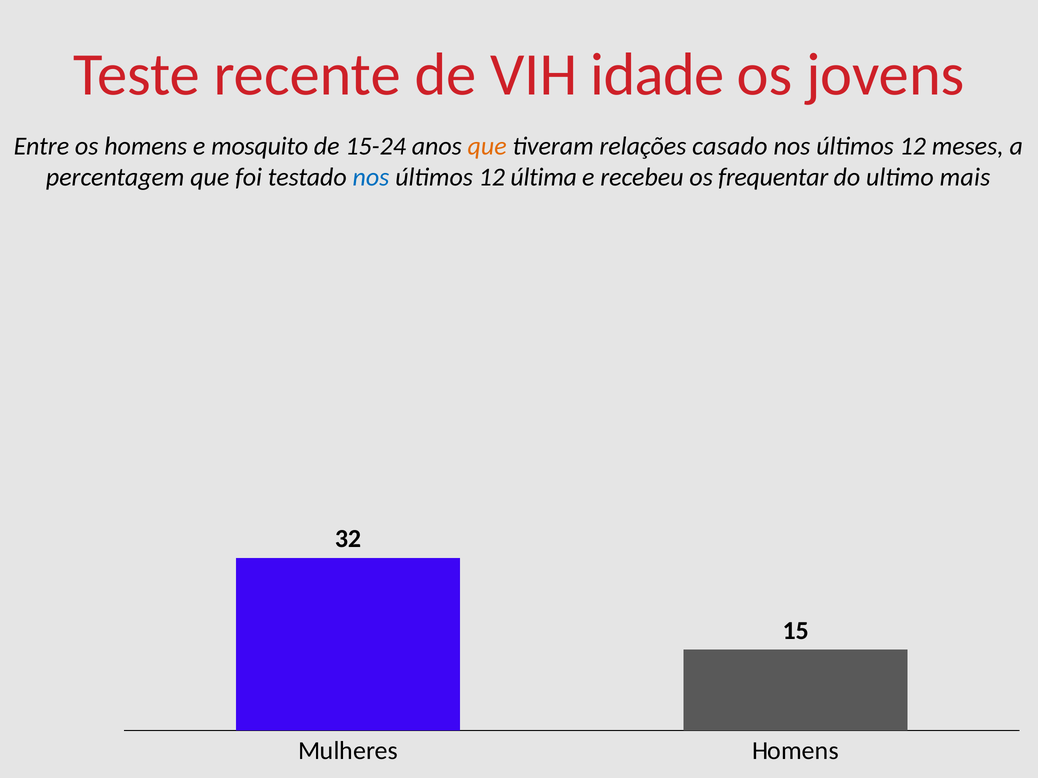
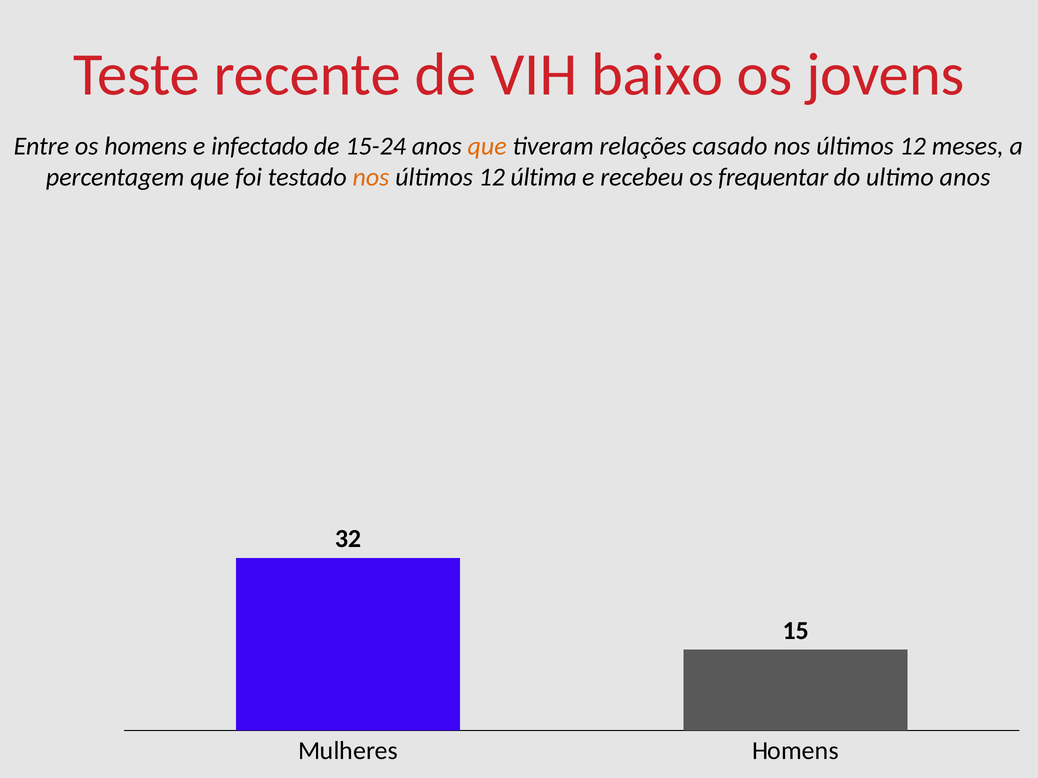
idade: idade -> baixo
mosquito: mosquito -> infectado
nos at (371, 178) colour: blue -> orange
ultimo mais: mais -> anos
